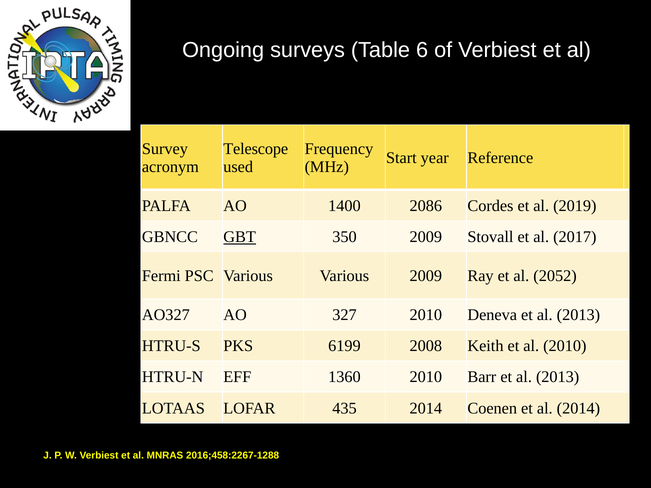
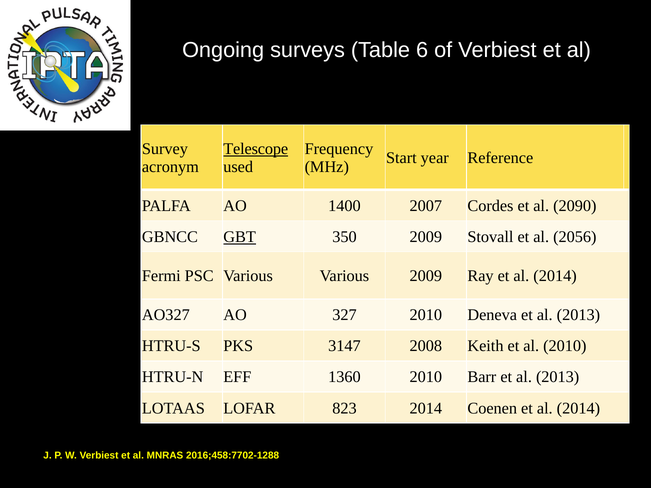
Telescope underline: none -> present
2086: 2086 -> 2007
2019: 2019 -> 2090
2017: 2017 -> 2056
Ray et al 2052: 2052 -> 2014
6199: 6199 -> 3147
435: 435 -> 823
2016;458:2267-1288: 2016;458:2267-1288 -> 2016;458:7702-1288
